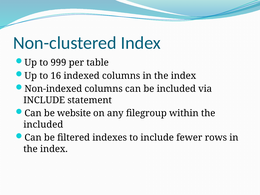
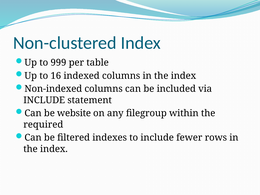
included at (43, 125): included -> required
